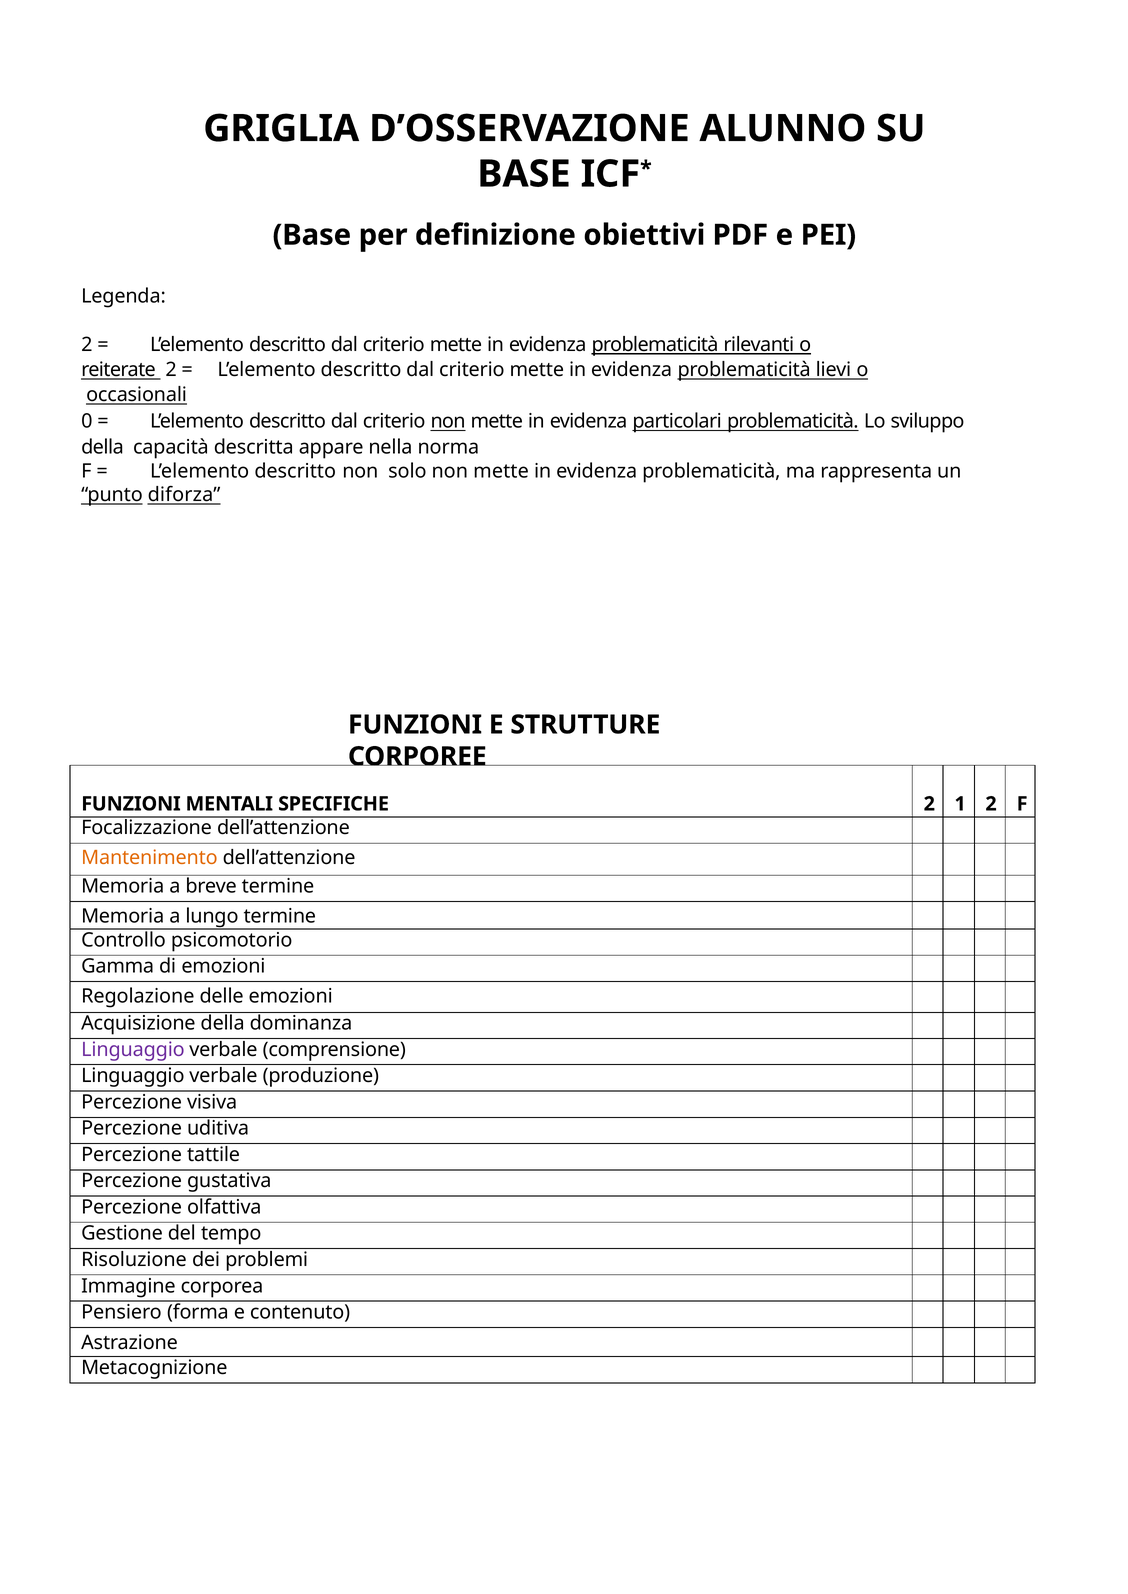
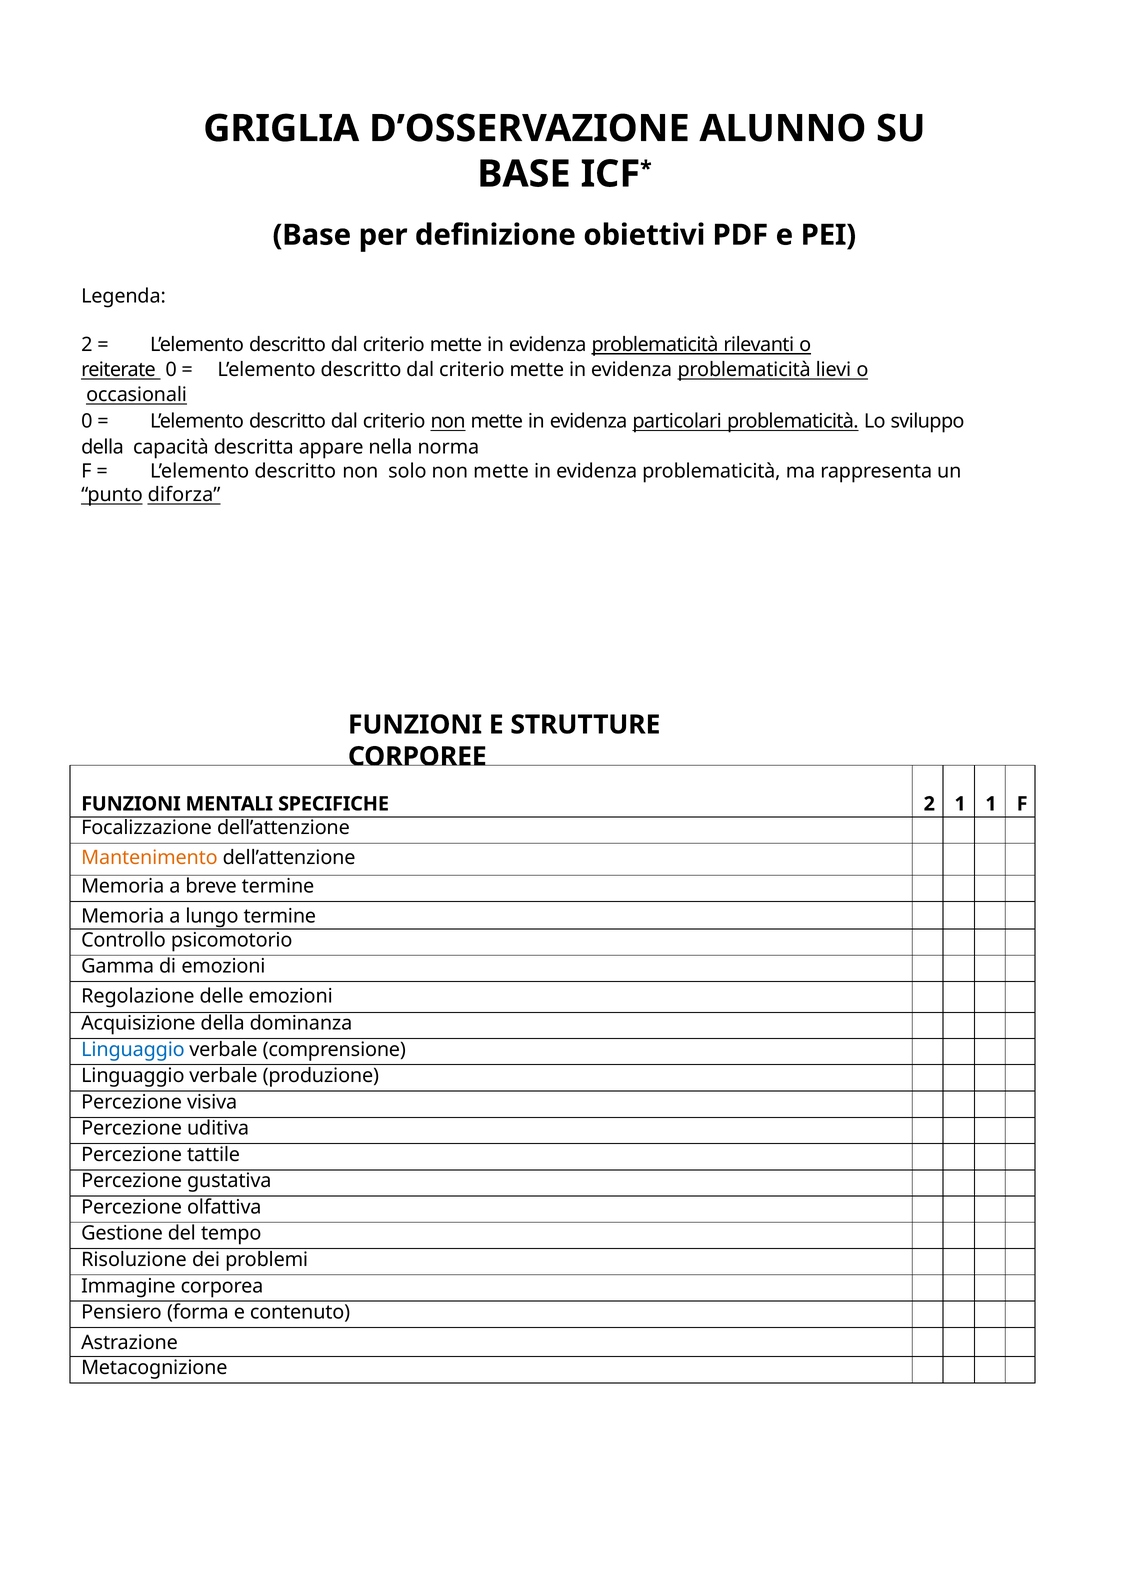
reiterate 2: 2 -> 0
1 2: 2 -> 1
Linguaggio at (133, 1050) colour: purple -> blue
